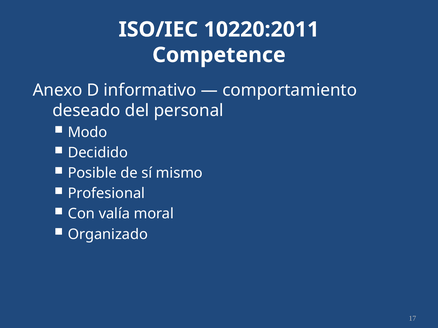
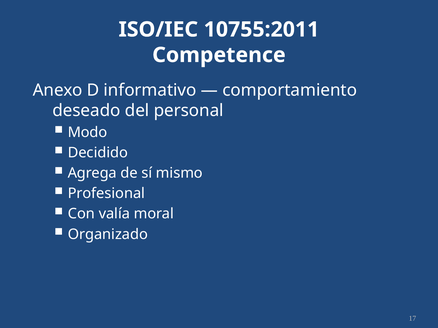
10220:2011: 10220:2011 -> 10755:2011
Posible: Posible -> Agrega
